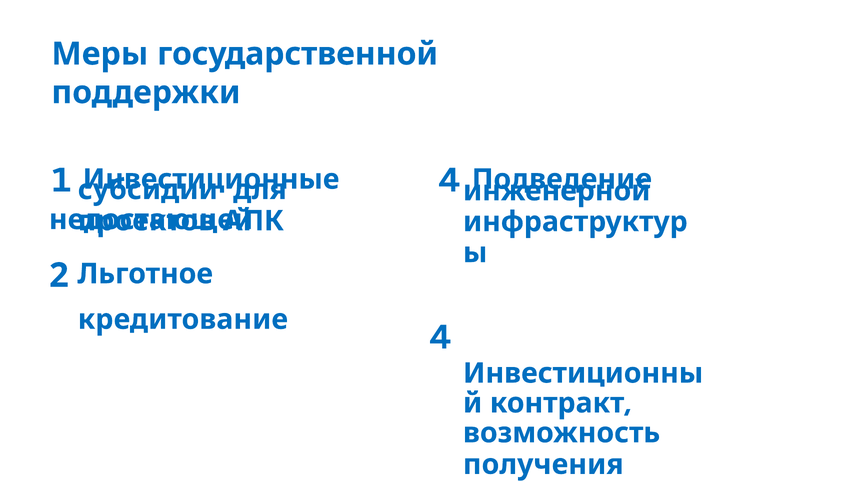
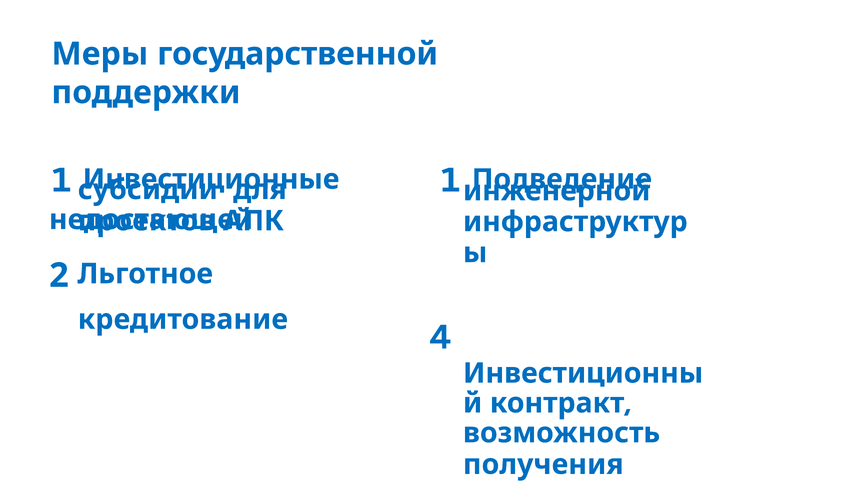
4 at (450, 180): 4 -> 1
